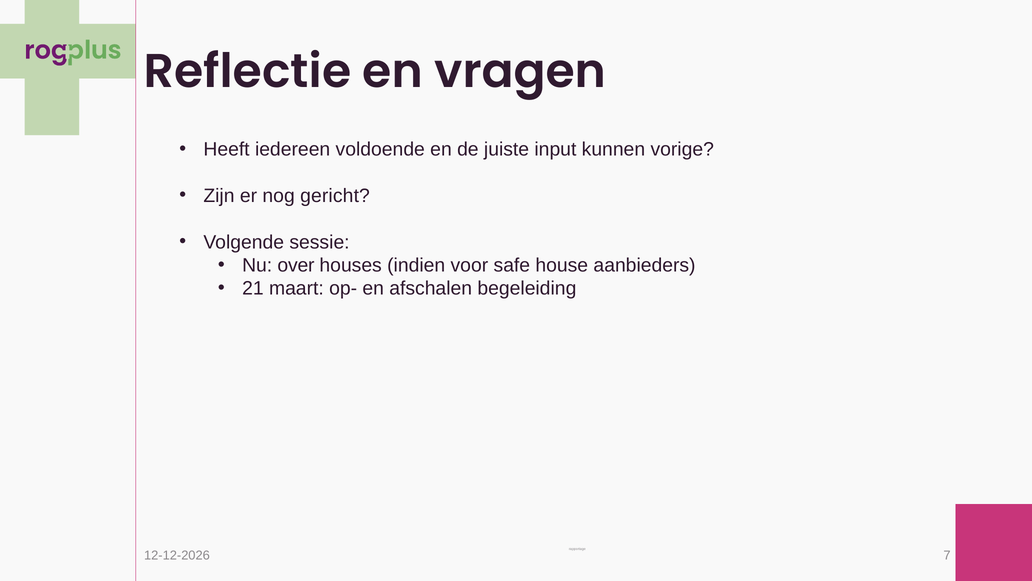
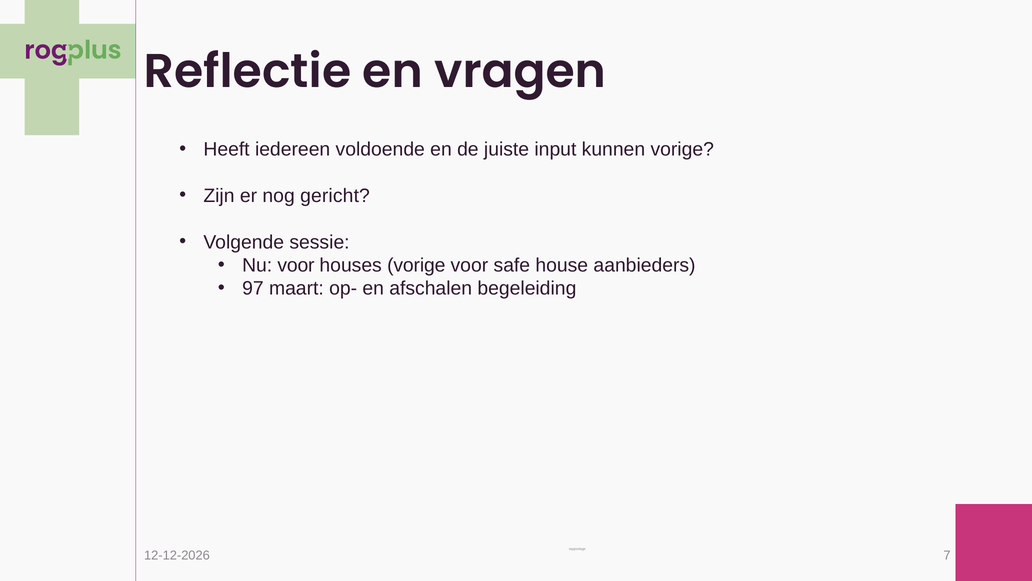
Nu over: over -> voor
houses indien: indien -> vorige
21: 21 -> 97
